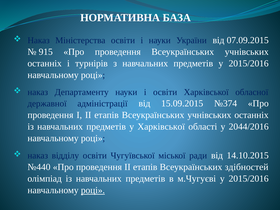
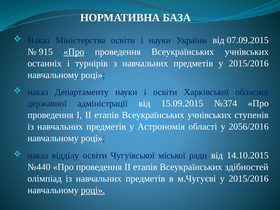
Про at (74, 52) underline: none -> present
етапів Всеукраїнських учнівських останніх: останніх -> ступенів
у Харківської: Харківської -> Астрономія
2044/2016: 2044/2016 -> 2056/2016
